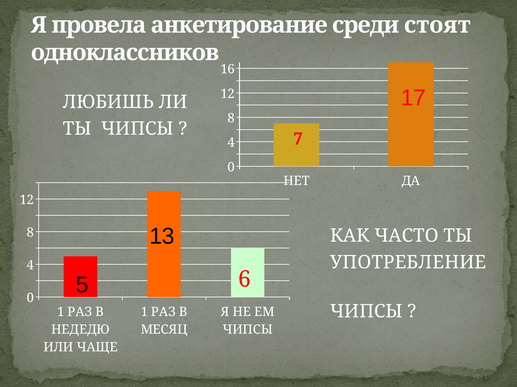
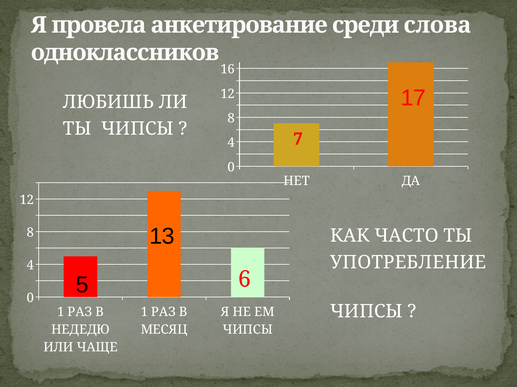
стоят: стоят -> слова
